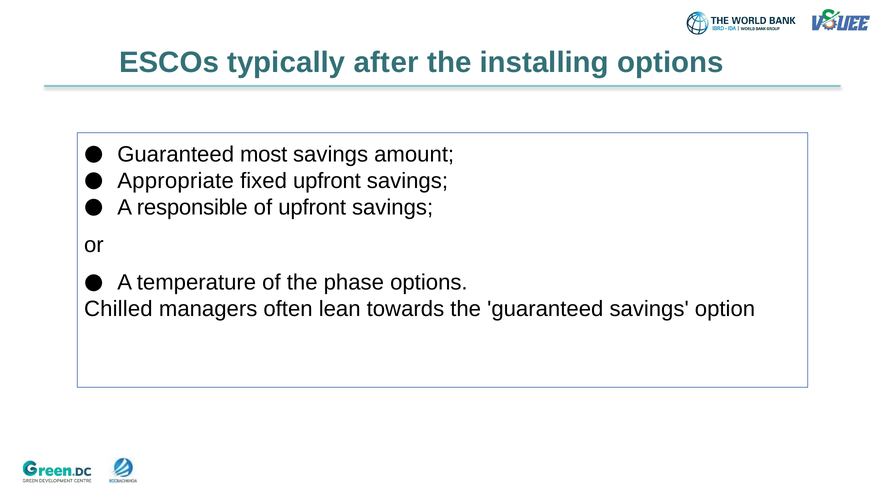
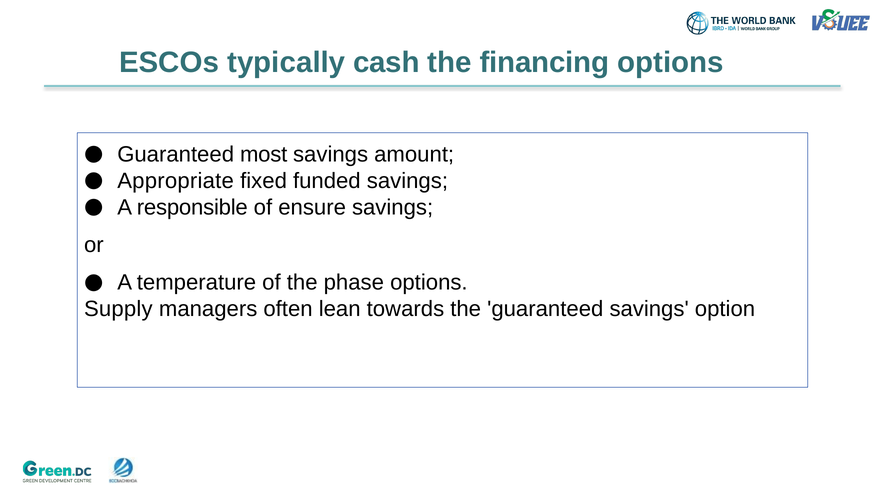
after: after -> cash
installing: installing -> financing
fixed upfront: upfront -> funded
of upfront: upfront -> ensure
Chilled: Chilled -> Supply
